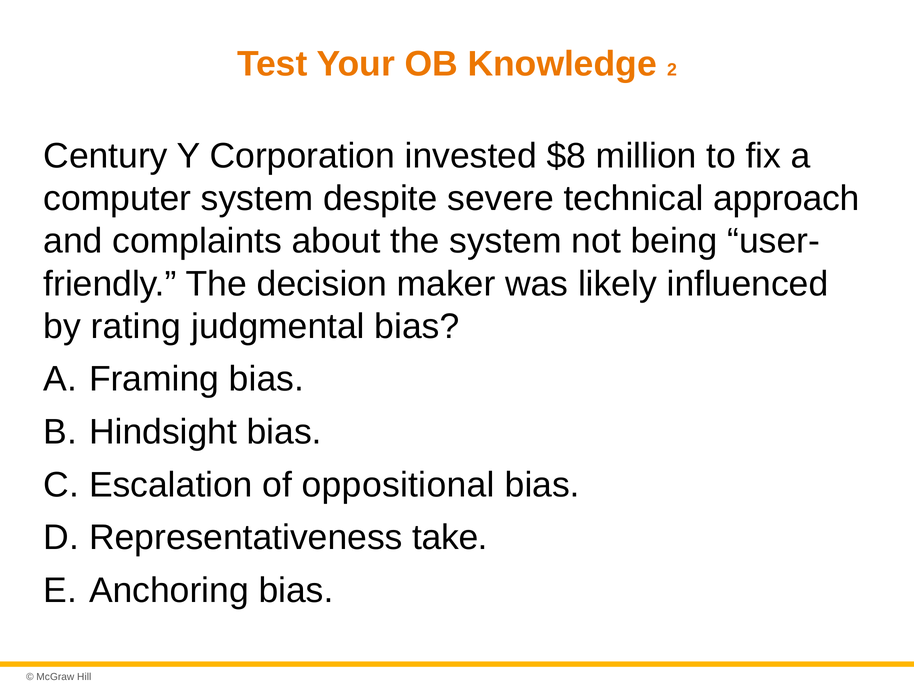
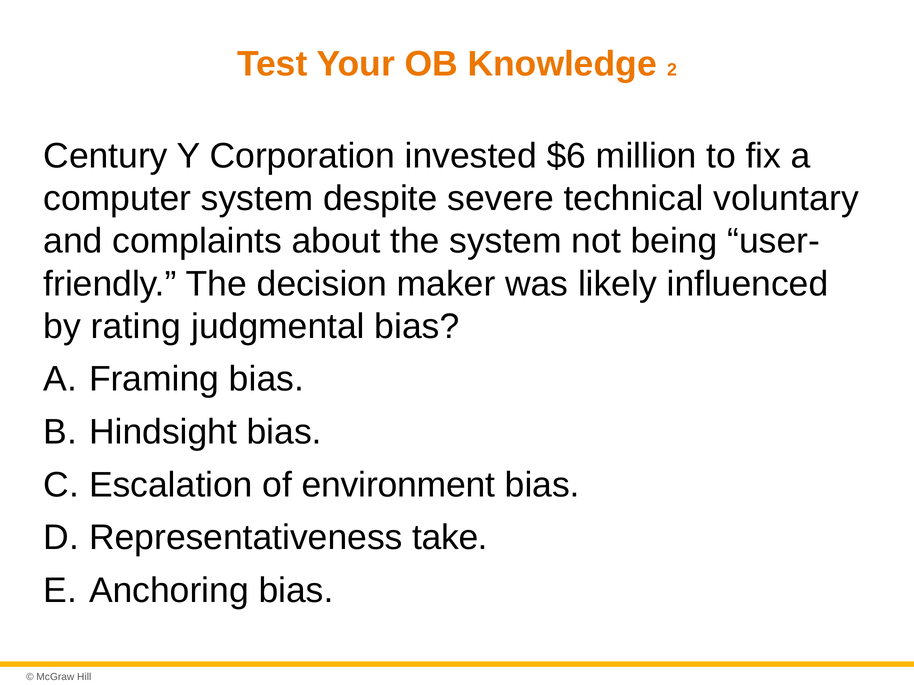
$8: $8 -> $6
approach: approach -> voluntary
oppositional: oppositional -> environment
